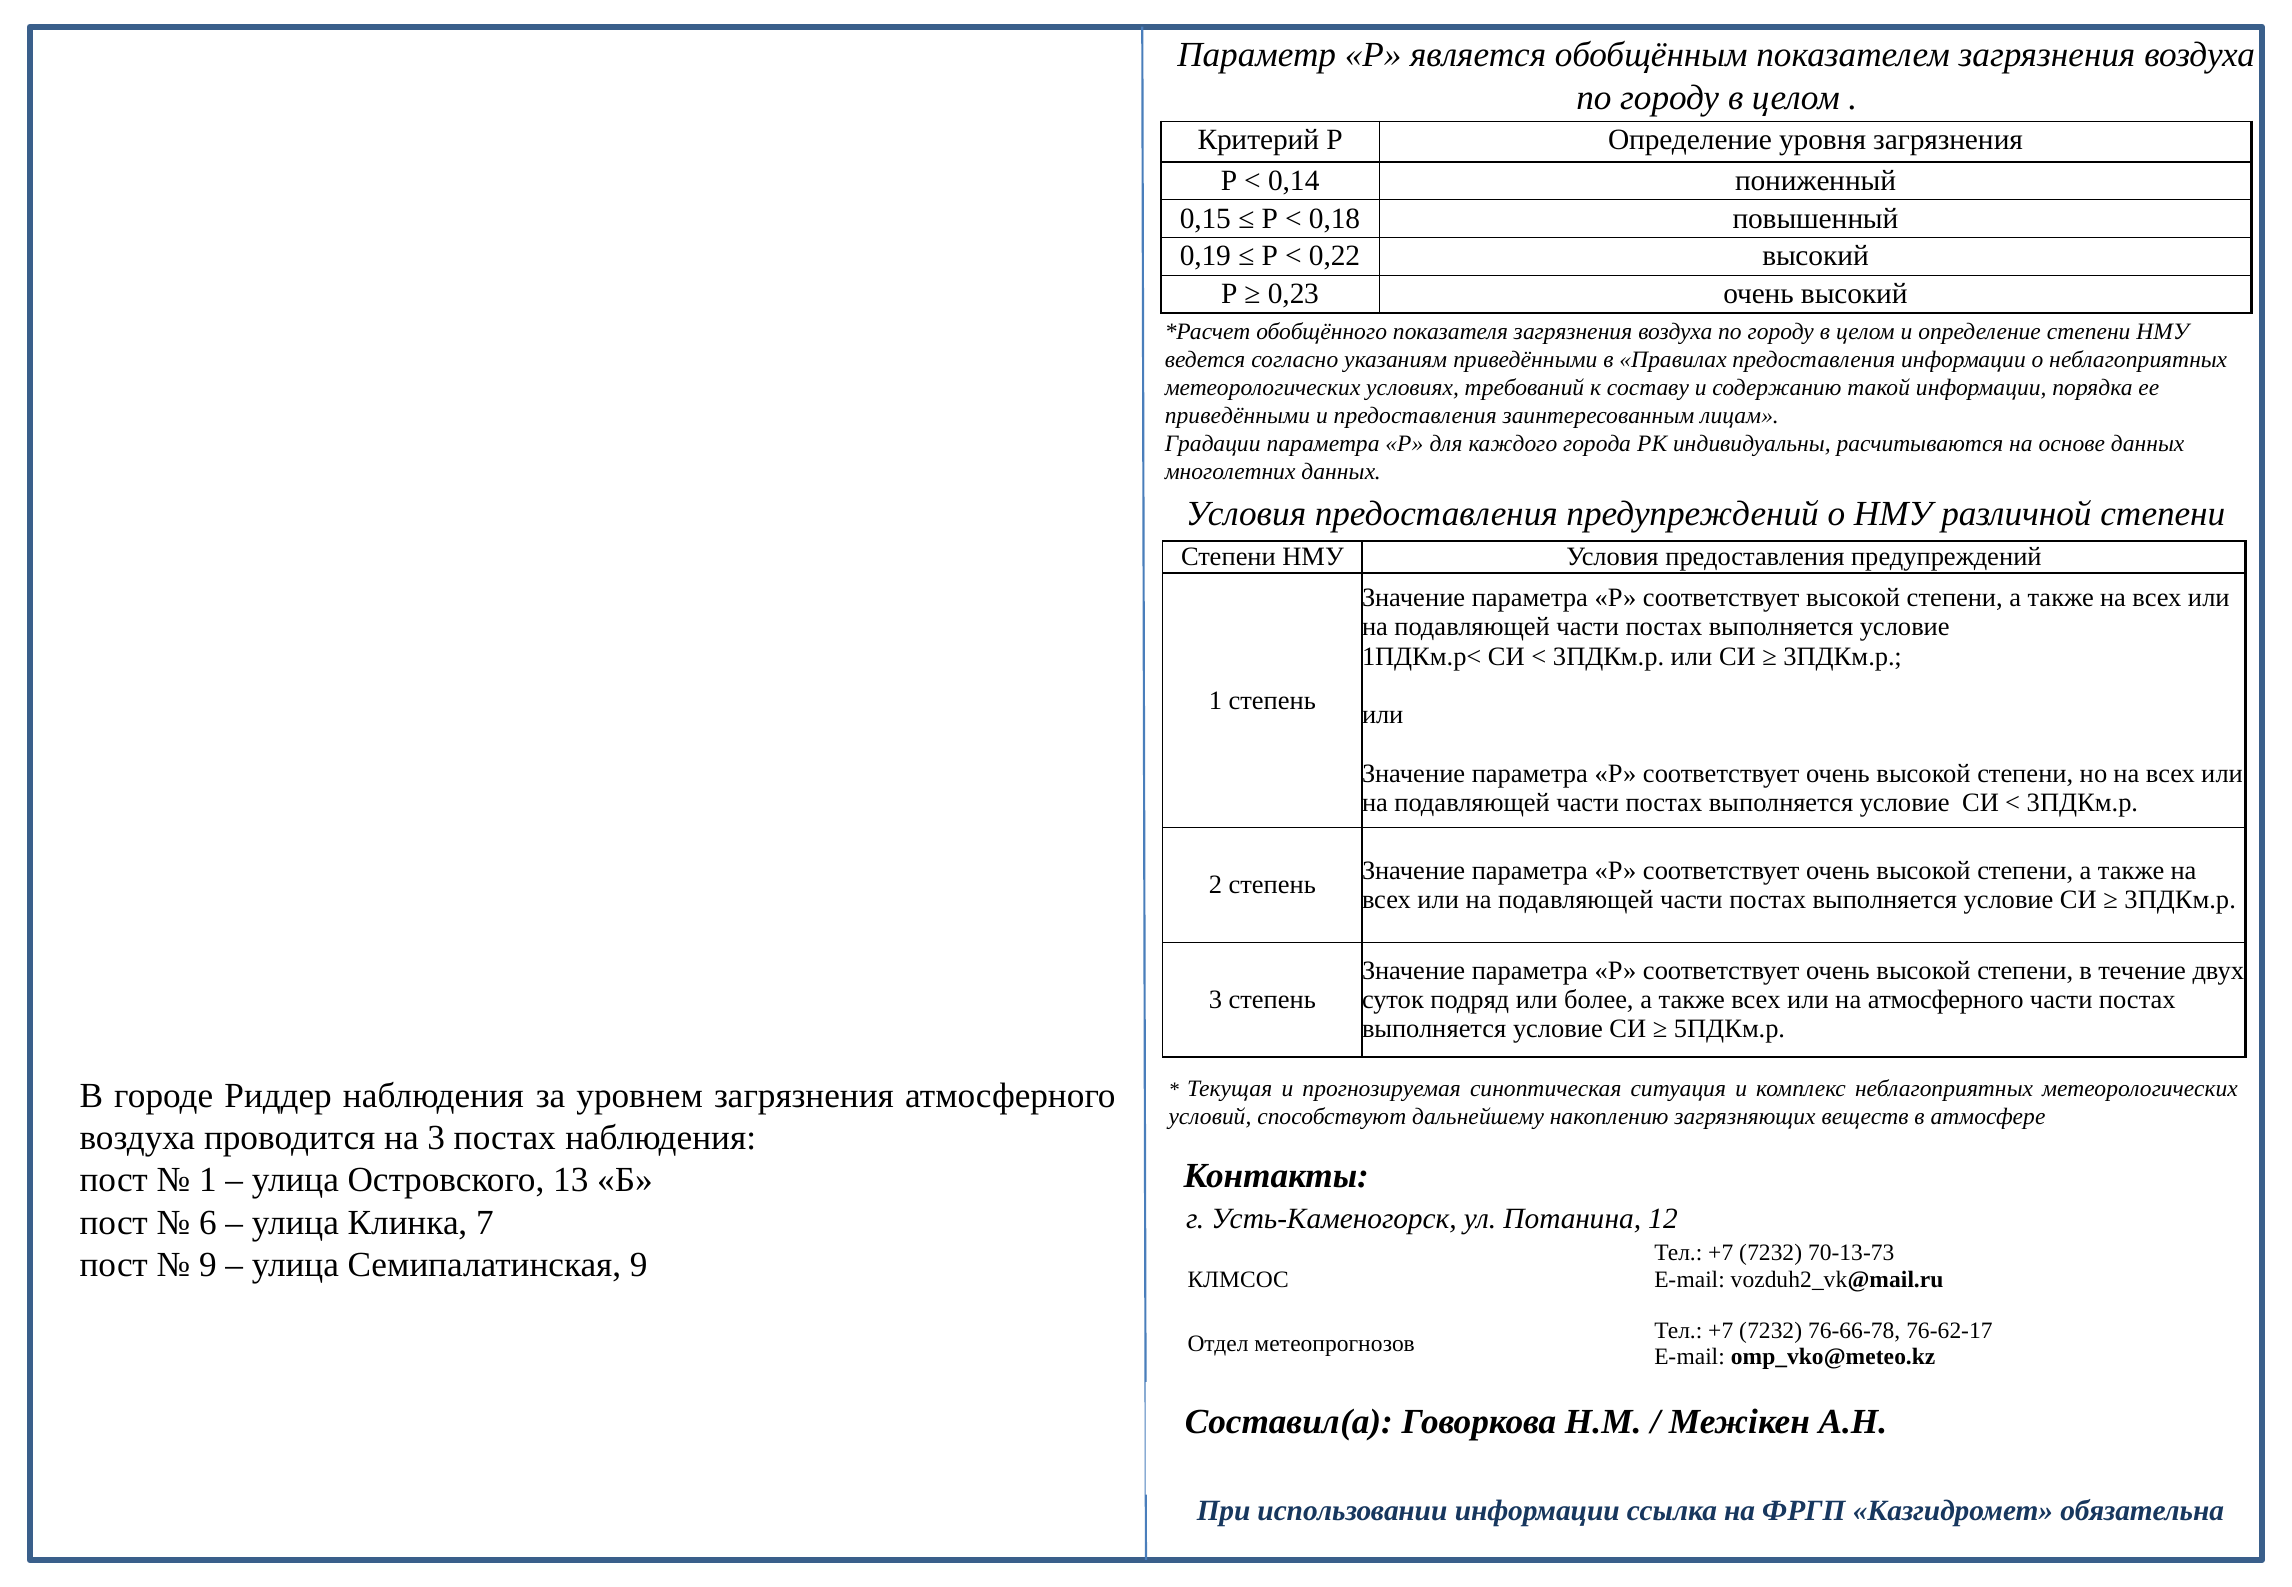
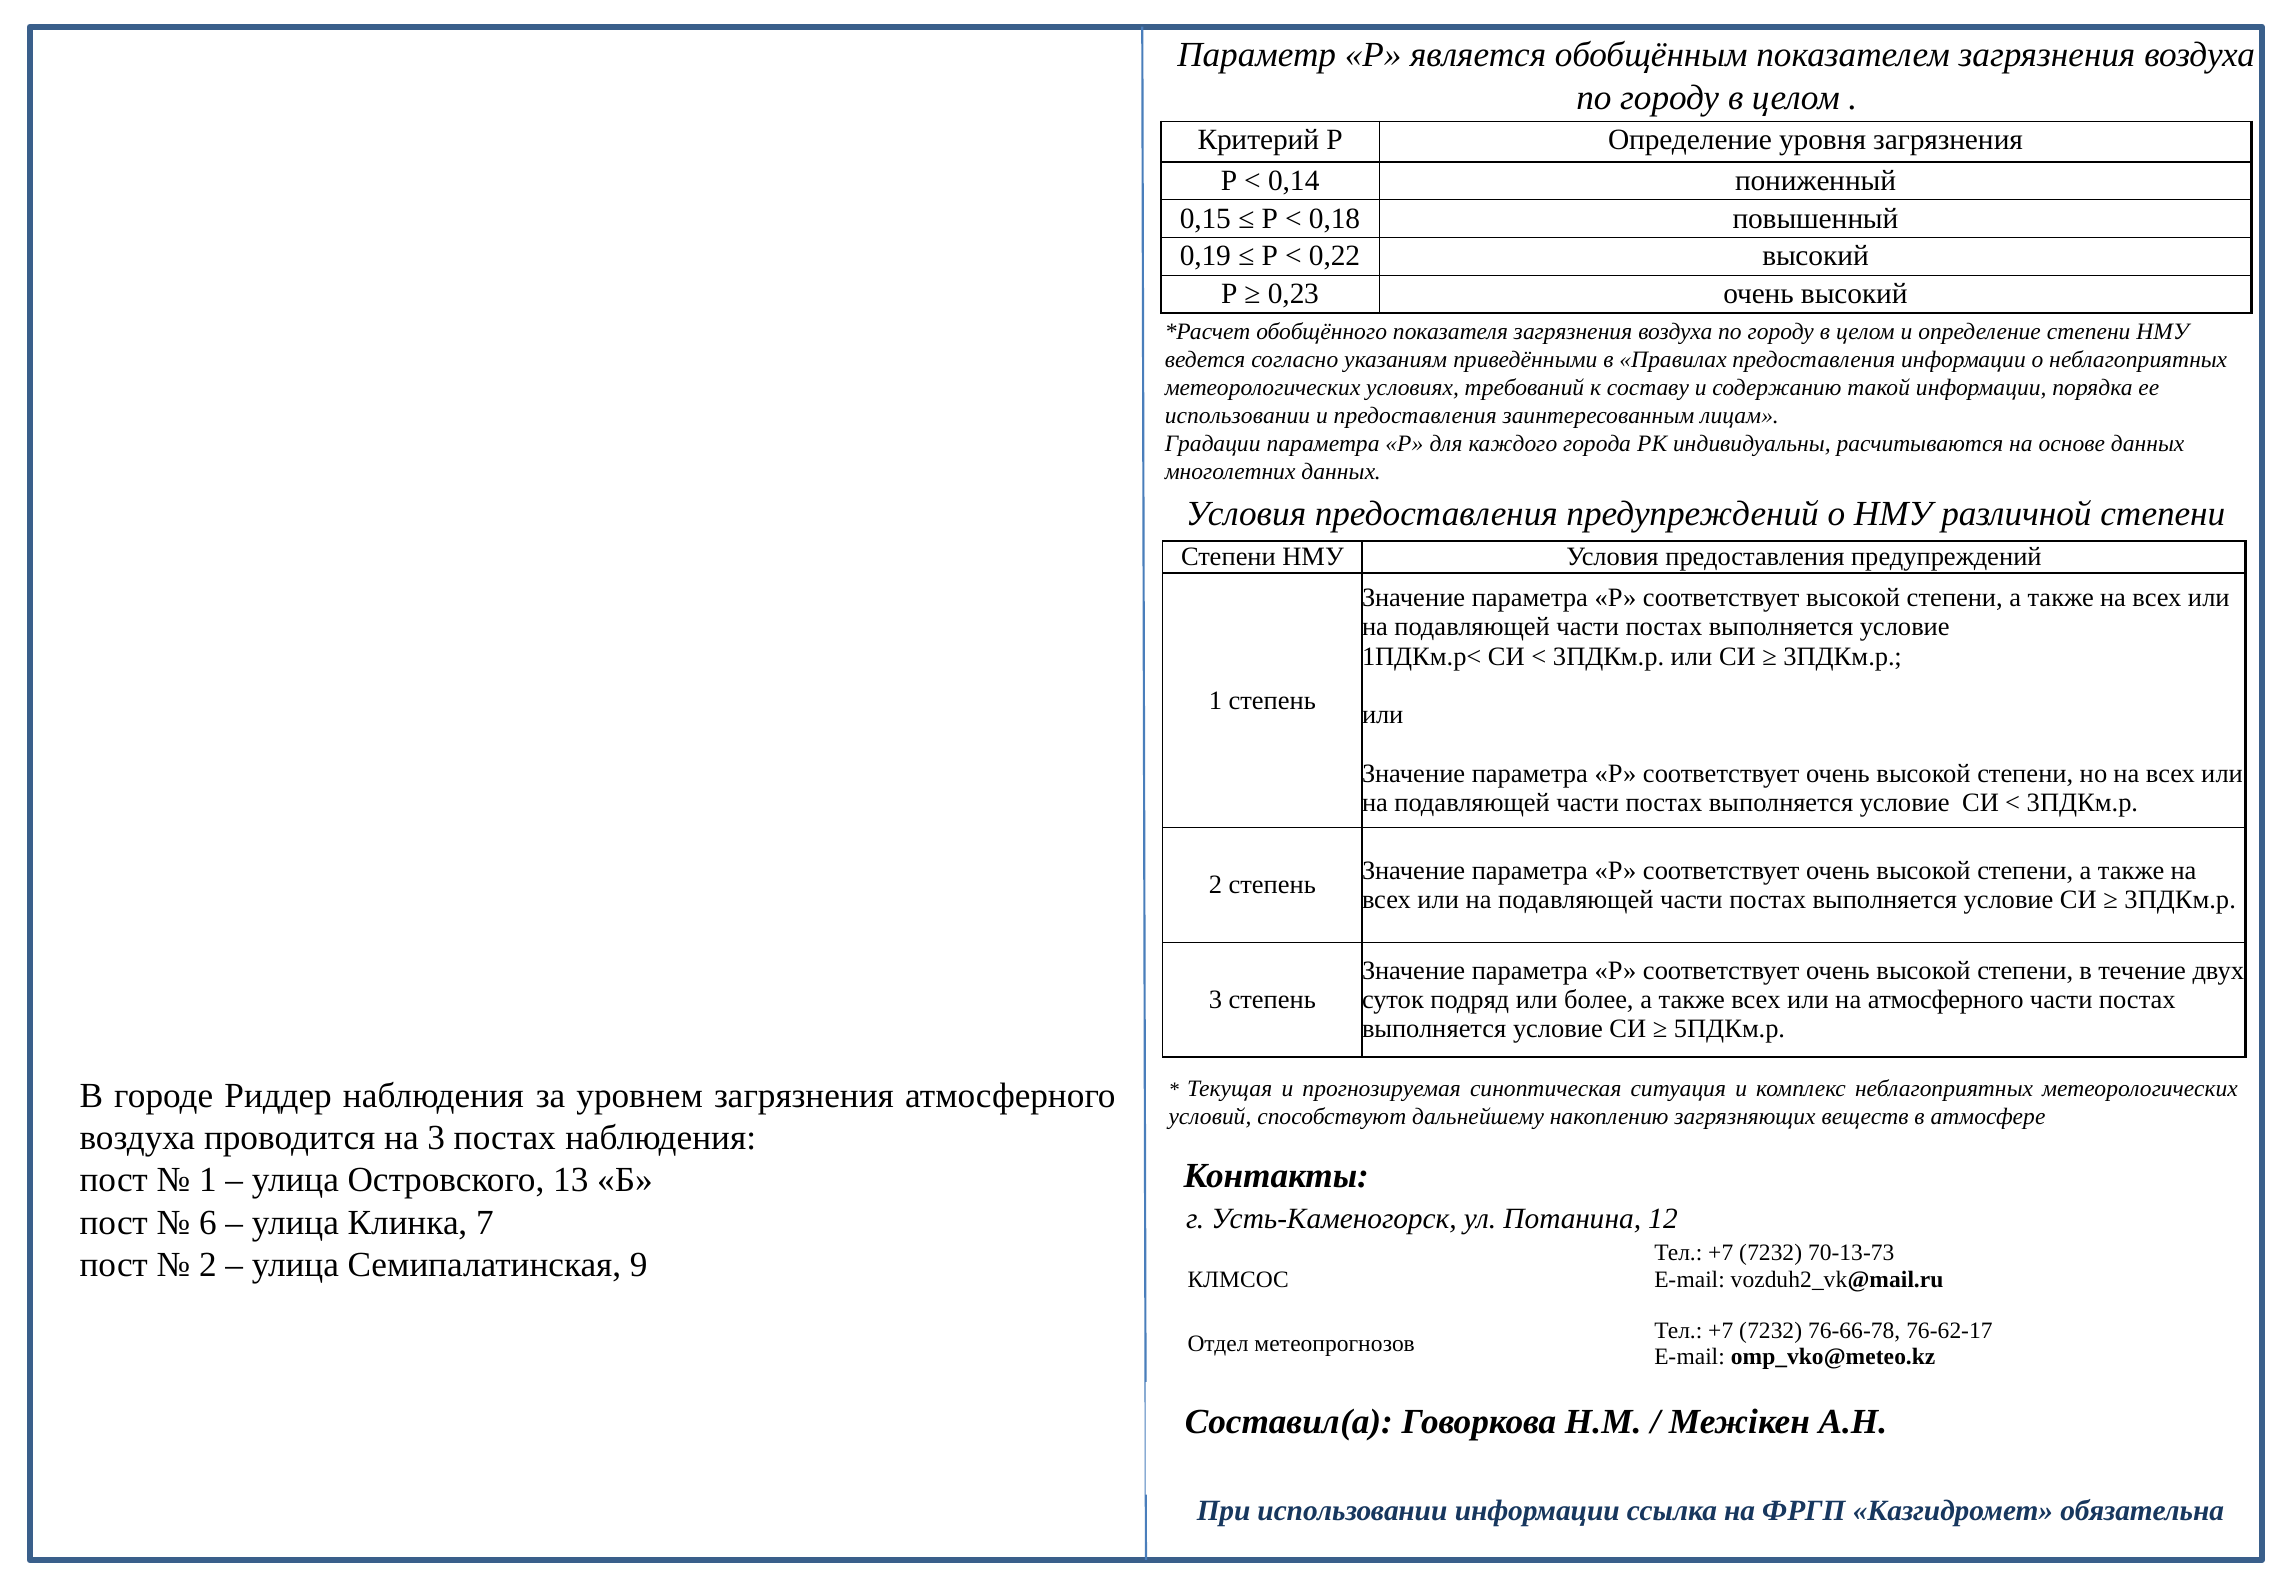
приведёнными at (1237, 416): приведёнными -> использовании
9 at (208, 1265): 9 -> 2
